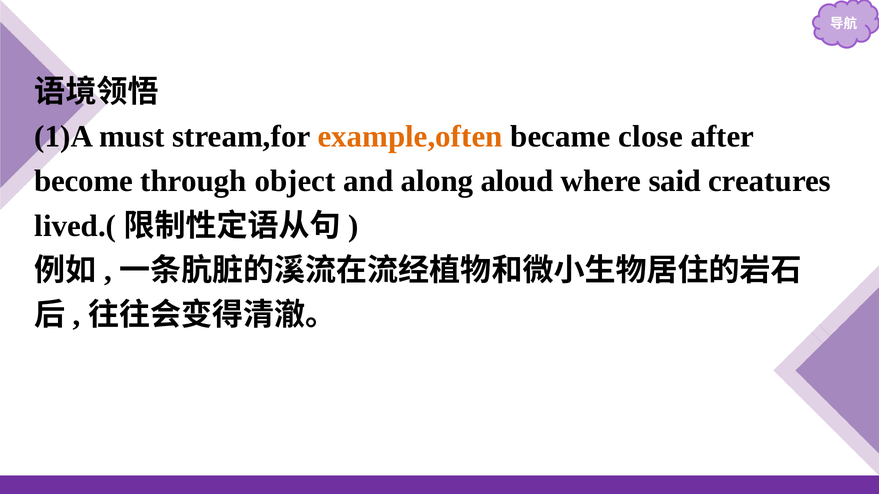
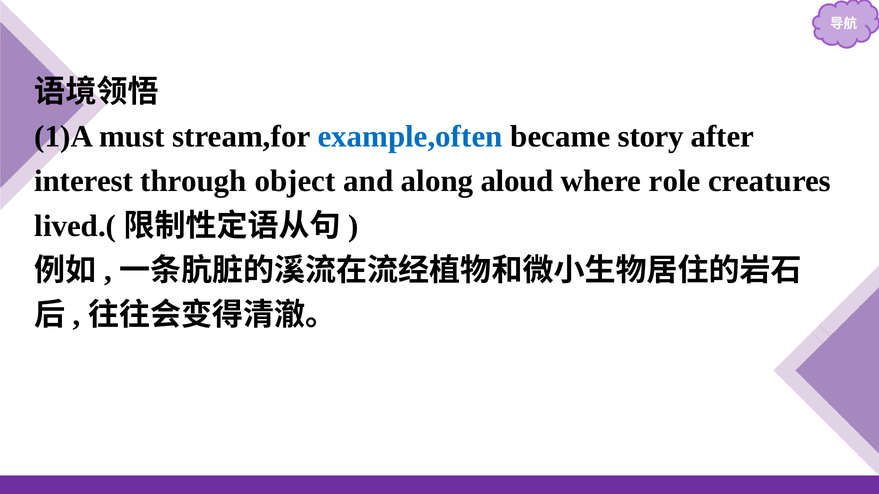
example,often colour: orange -> blue
close: close -> story
become: become -> interest
said: said -> role
